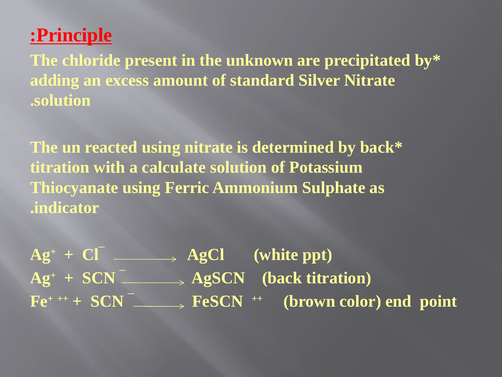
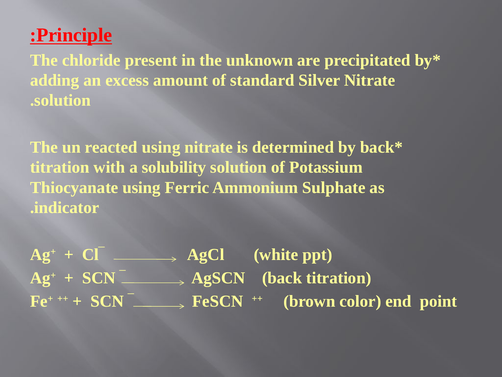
calculate: calculate -> solubility
